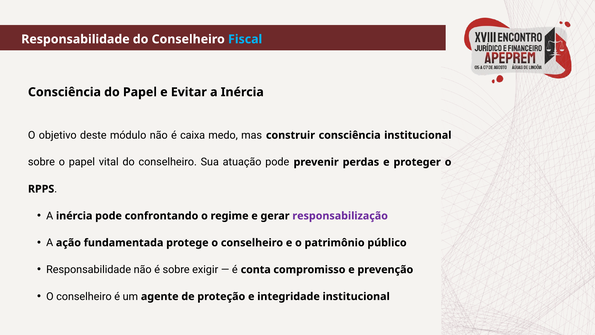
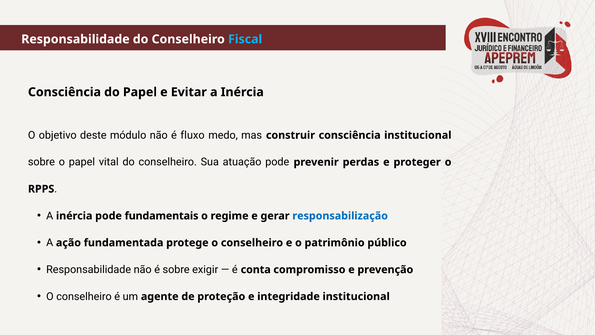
caixa: caixa -> fluxo
confrontando: confrontando -> fundamentais
responsabilização colour: purple -> blue
